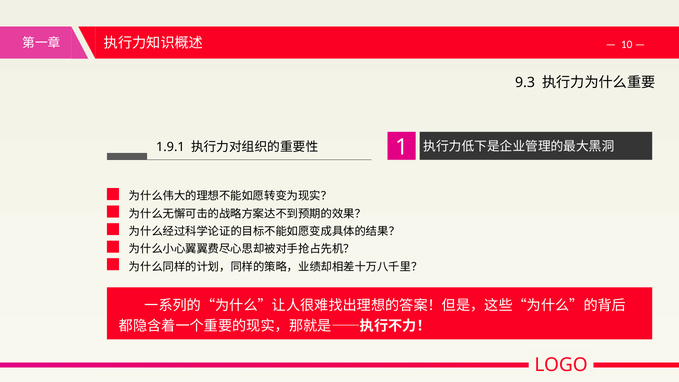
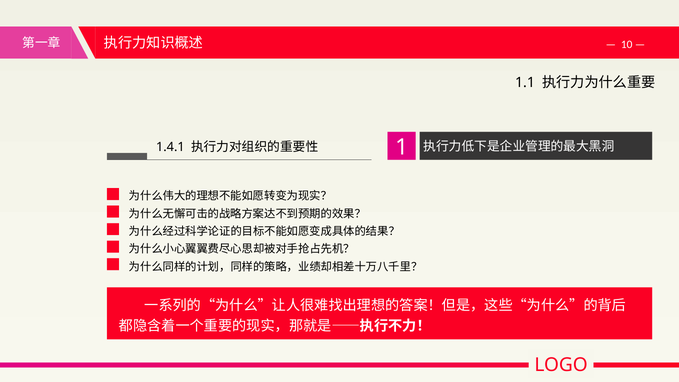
9.3: 9.3 -> 1.1
1.9.1: 1.9.1 -> 1.4.1
